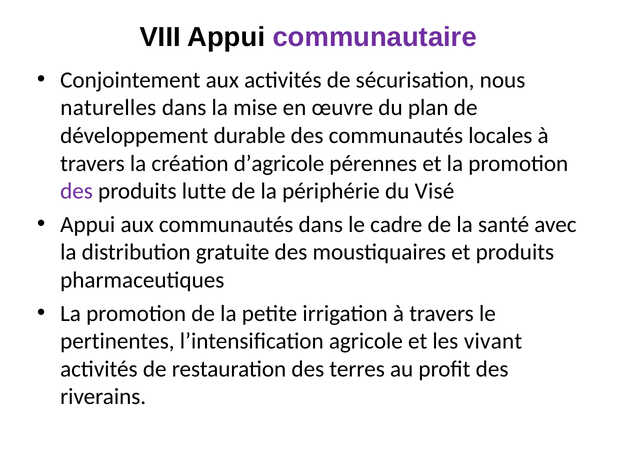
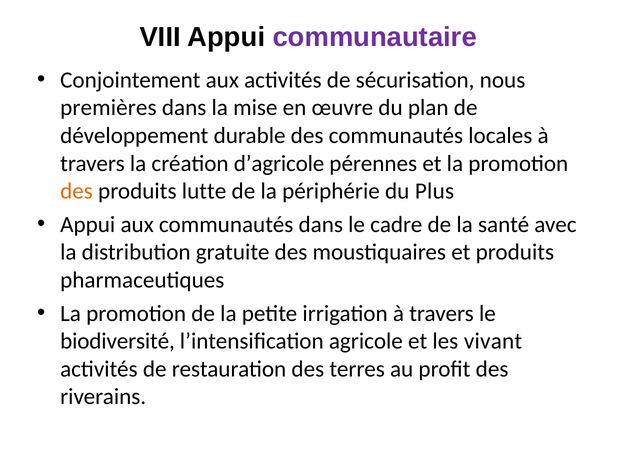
naturelles: naturelles -> premières
des at (77, 191) colour: purple -> orange
Visé: Visé -> Plus
pertinentes: pertinentes -> biodiversité
